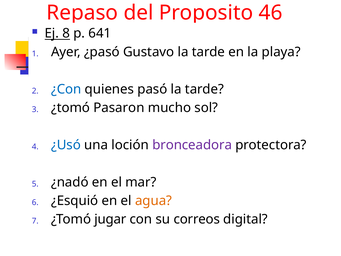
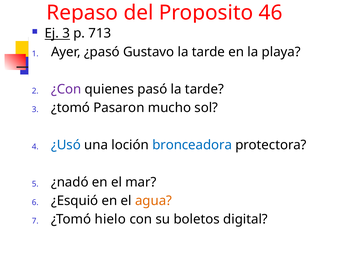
Ej 8: 8 -> 3
641: 641 -> 713
¿Con colour: blue -> purple
bronceadora colour: purple -> blue
jugar: jugar -> hielo
correos: correos -> boletos
